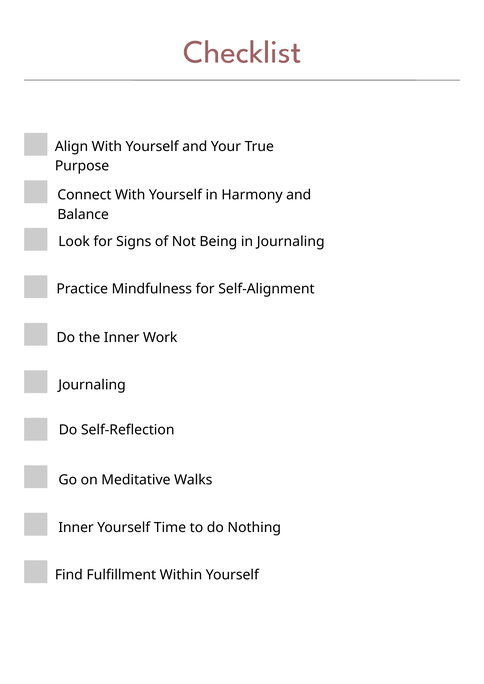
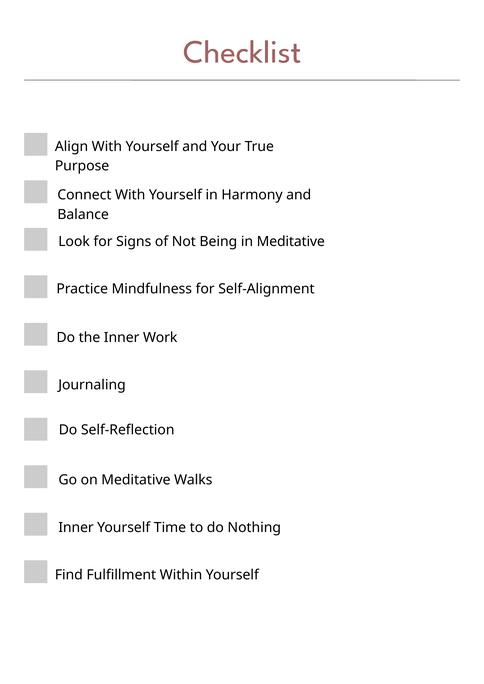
in Journaling: Journaling -> Meditative
